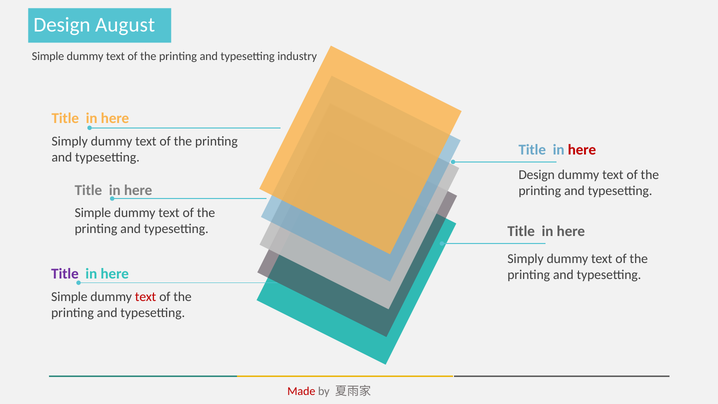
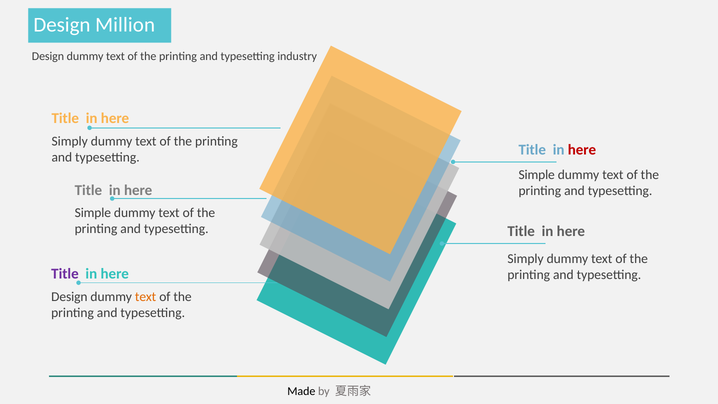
August: August -> Million
Simple at (48, 56): Simple -> Design
Design at (537, 175): Design -> Simple
Simple at (69, 297): Simple -> Design
text at (146, 297) colour: red -> orange
Made colour: red -> black
